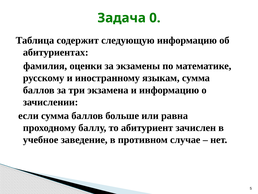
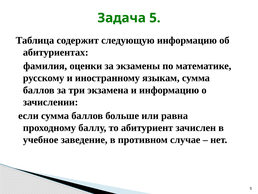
Задача 0: 0 -> 5
